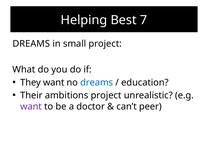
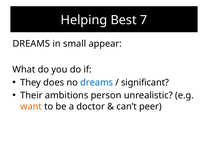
small project: project -> appear
They want: want -> does
education: education -> significant
ambitions project: project -> person
want at (31, 107) colour: purple -> orange
